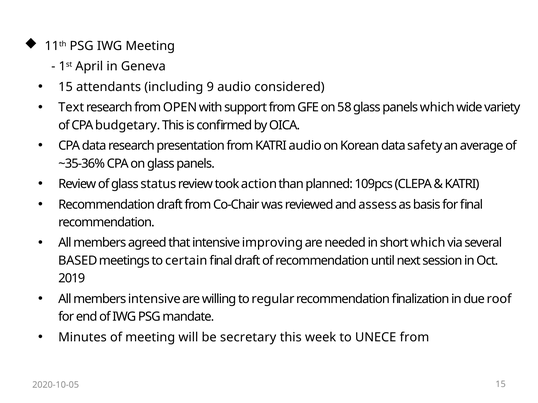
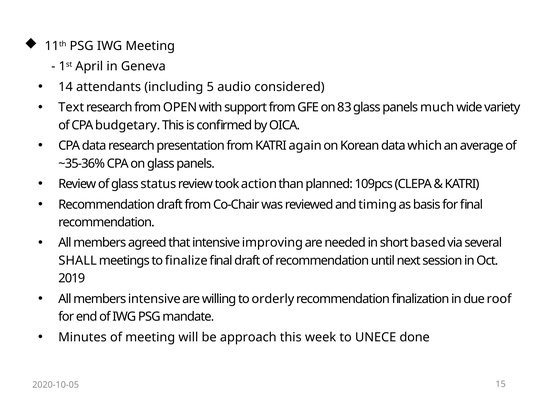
15 at (66, 87): 15 -> 14
9: 9 -> 5
58: 58 -> 83
panels which: which -> much
KATRI audio: audio -> again
safety: safety -> which
assess: assess -> timing
short which: which -> based
BASED: BASED -> SHALL
certain: certain -> finalize
regular: regular -> orderly
secretary: secretary -> approach
UNECE from: from -> done
